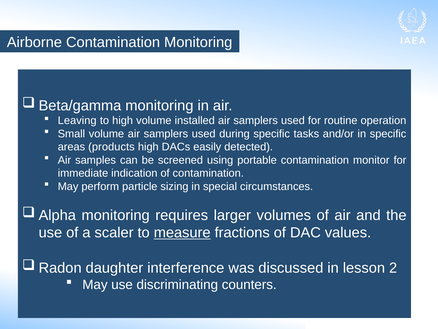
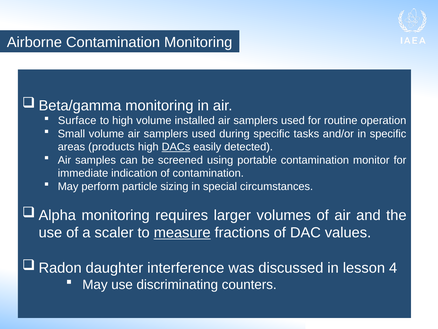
Leaving: Leaving -> Surface
DACs underline: none -> present
2: 2 -> 4
